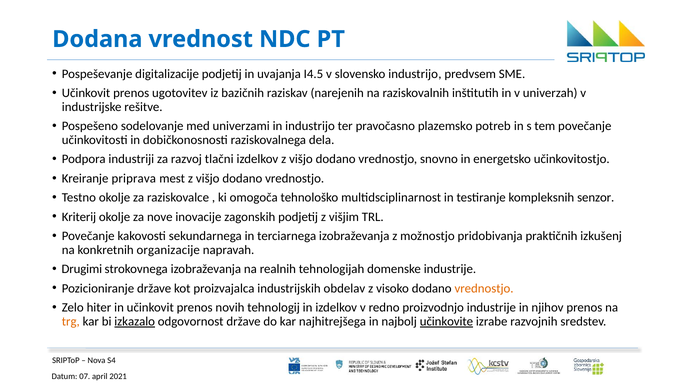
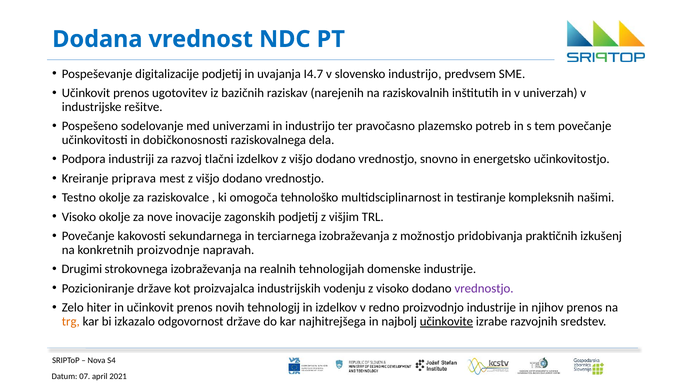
I4.5: I4.5 -> I4.7
senzor: senzor -> našimi
Kriterij at (79, 217): Kriterij -> Visoko
organizacije: organizacije -> proizvodnje
obdelav: obdelav -> vodenju
vrednostjo at (484, 289) colour: orange -> purple
izkazalo underline: present -> none
